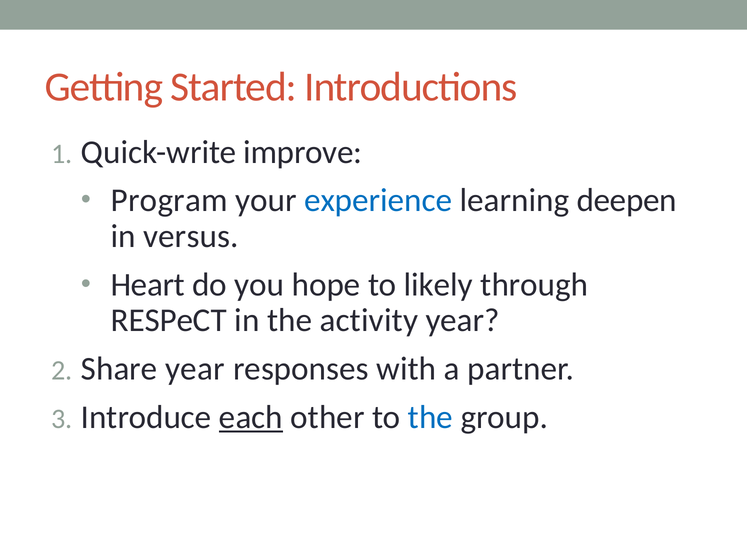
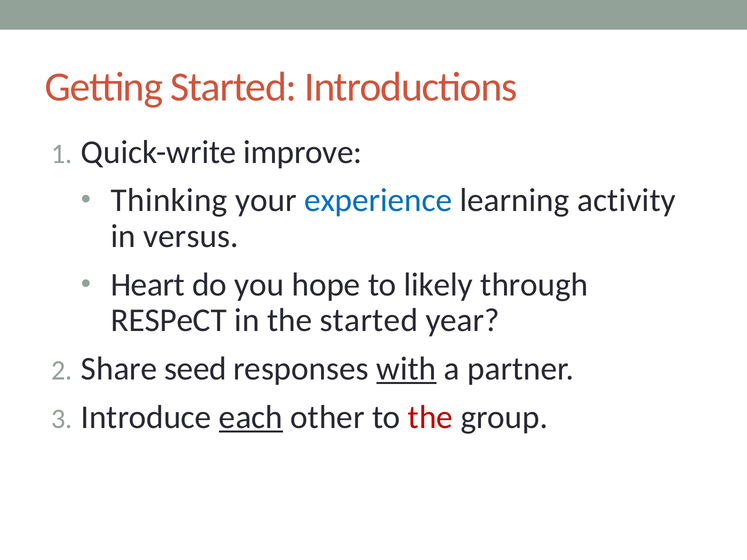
Program: Program -> Thinking
deepen: deepen -> activity
the activity: activity -> started
Share year: year -> seed
with underline: none -> present
the at (430, 417) colour: blue -> red
